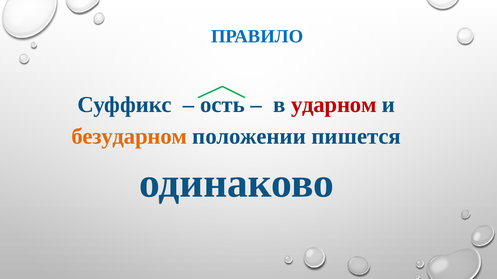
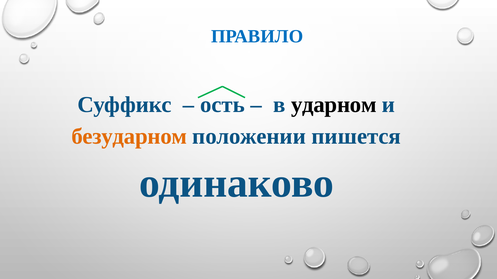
ударном colour: red -> black
